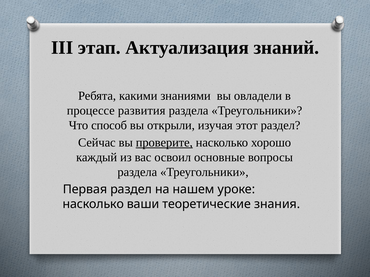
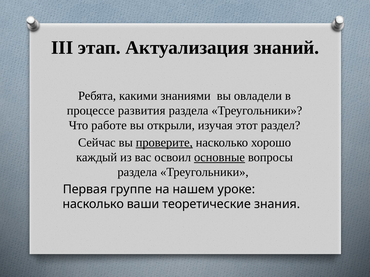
способ: способ -> работе
основные underline: none -> present
Первая раздел: раздел -> группе
